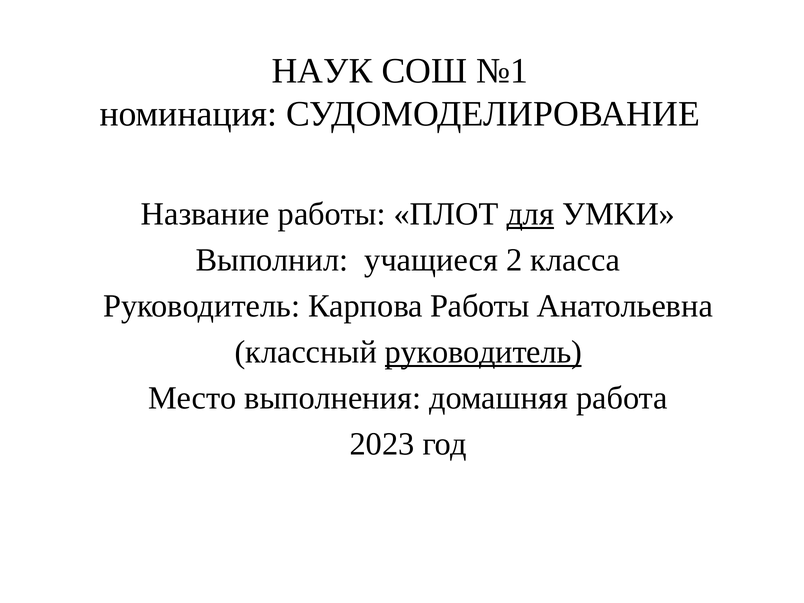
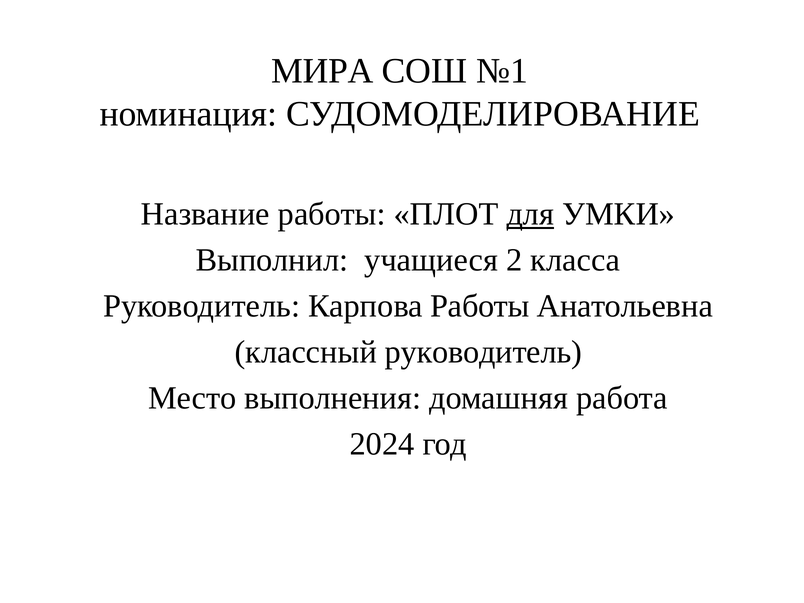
НАУК: НАУК -> МИРА
руководитель at (483, 352) underline: present -> none
2023: 2023 -> 2024
